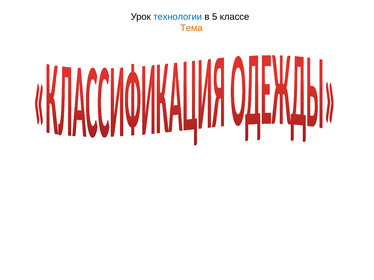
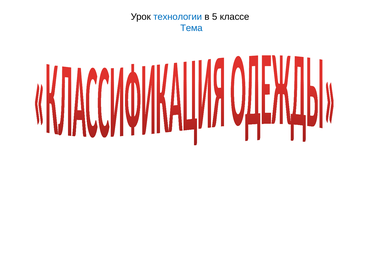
Тема colour: orange -> blue
